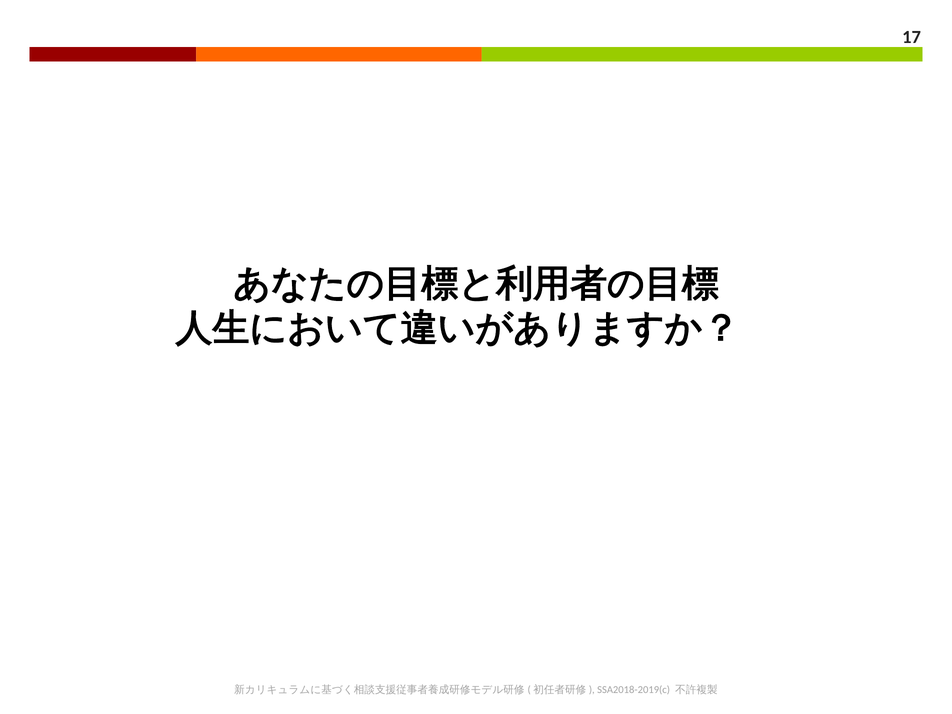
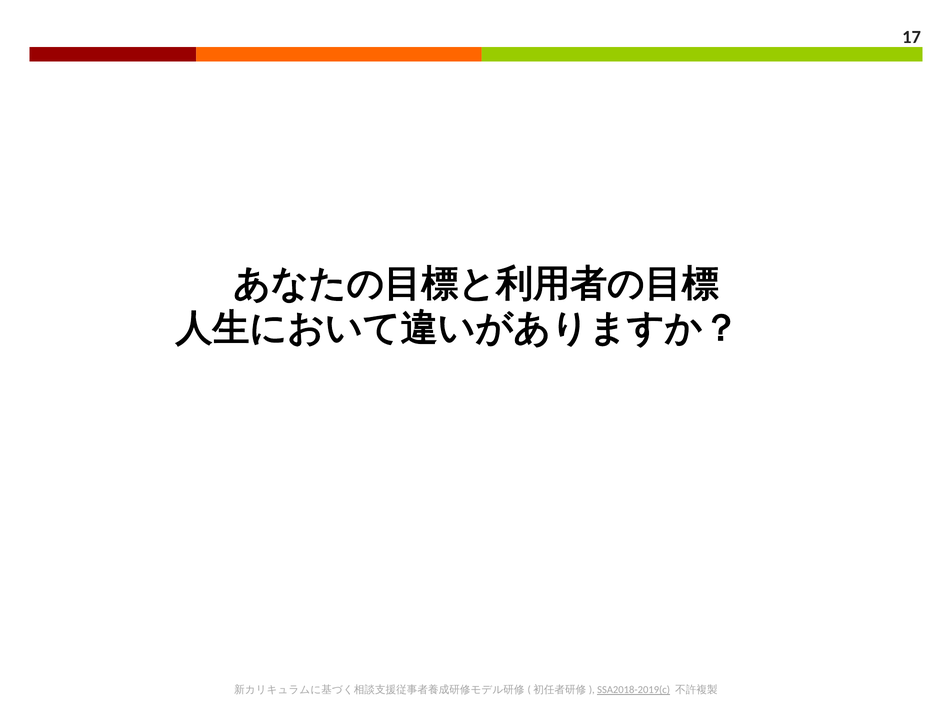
SSA2018-2019(c underline: none -> present
